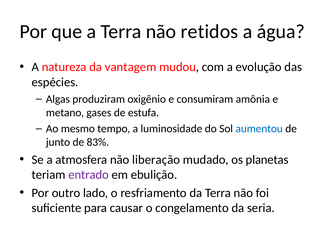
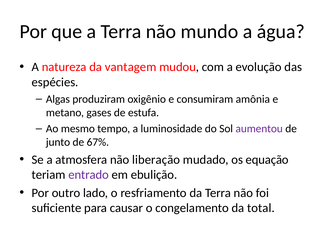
retidos: retidos -> mundo
aumentou colour: blue -> purple
83%: 83% -> 67%
planetas: planetas -> equação
seria: seria -> total
